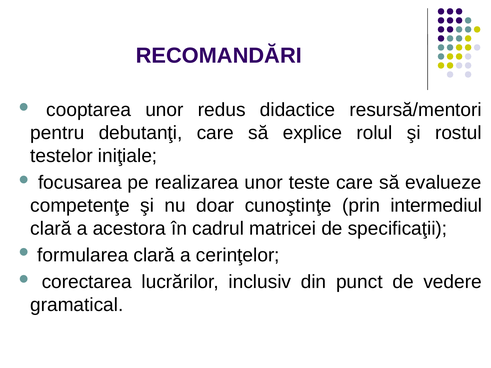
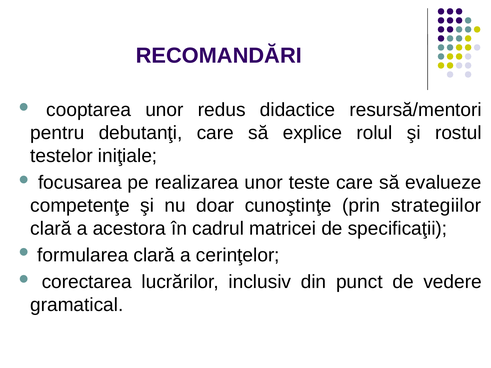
intermediul: intermediul -> strategiilor
